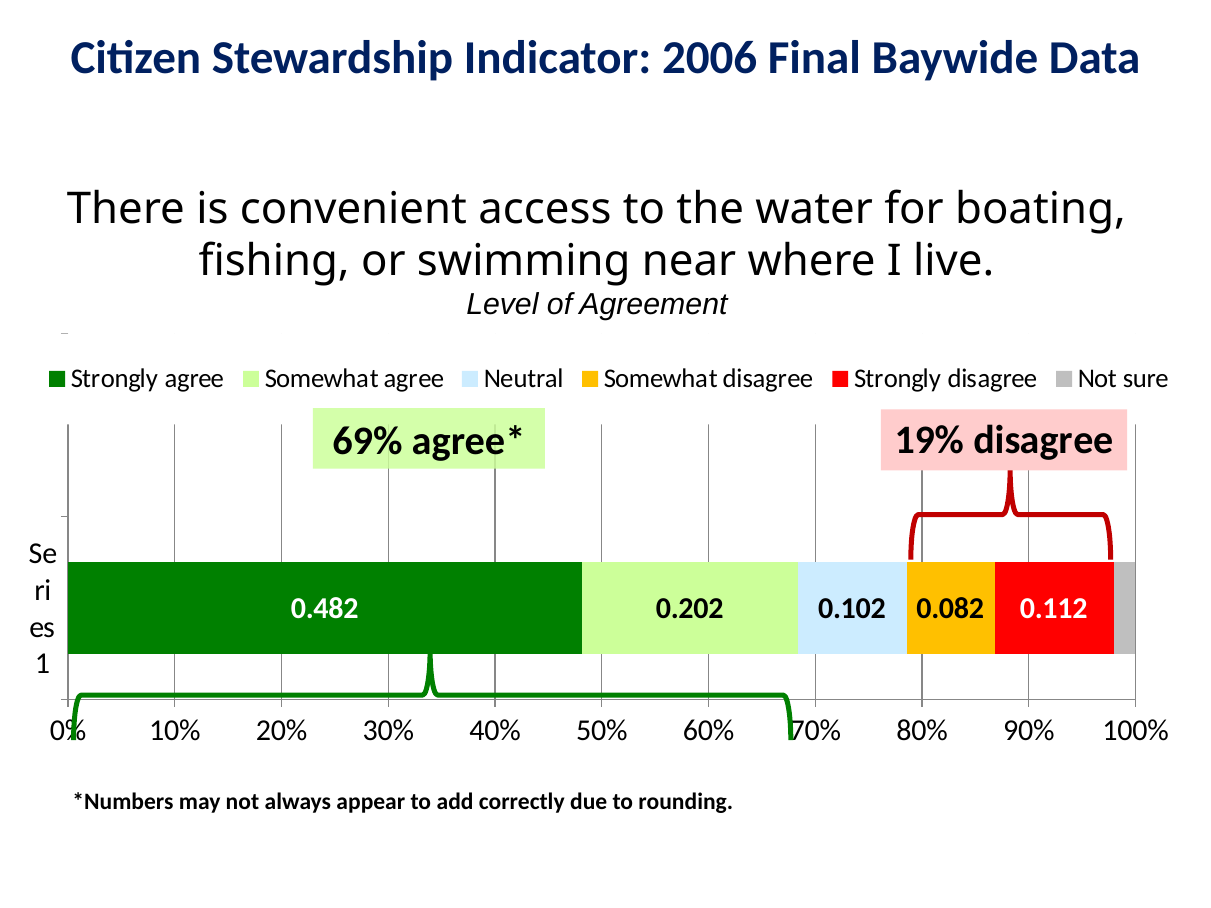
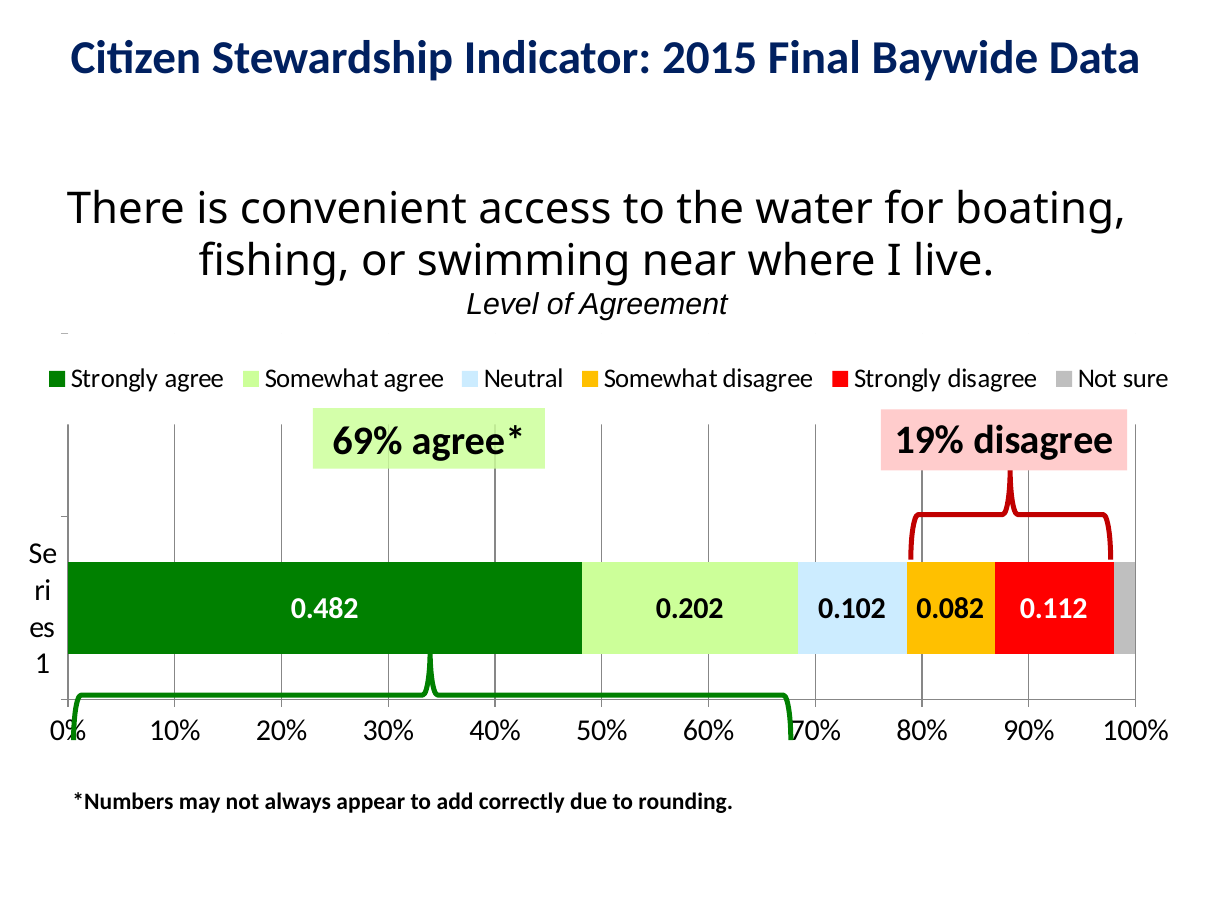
2006: 2006 -> 2015
